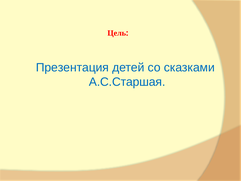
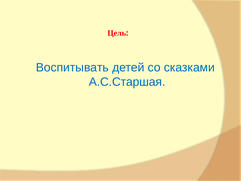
Презентация: Презентация -> Воспитывать
